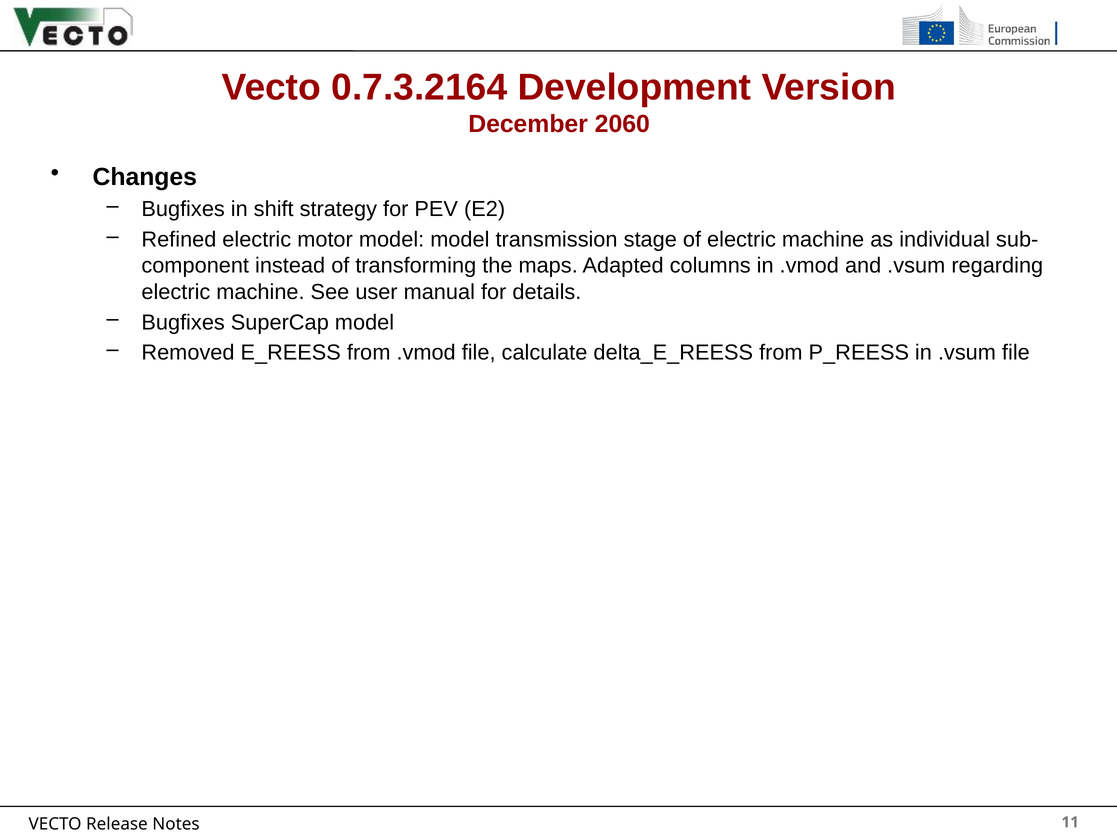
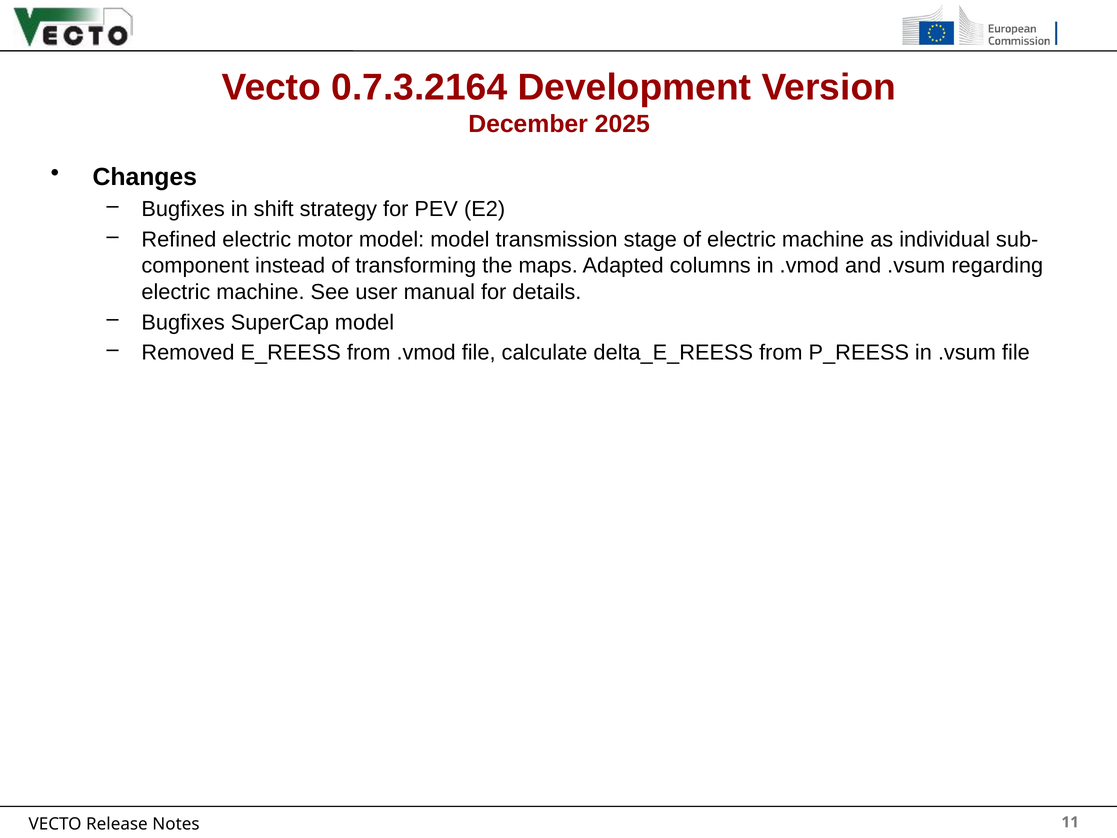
2060: 2060 -> 2025
